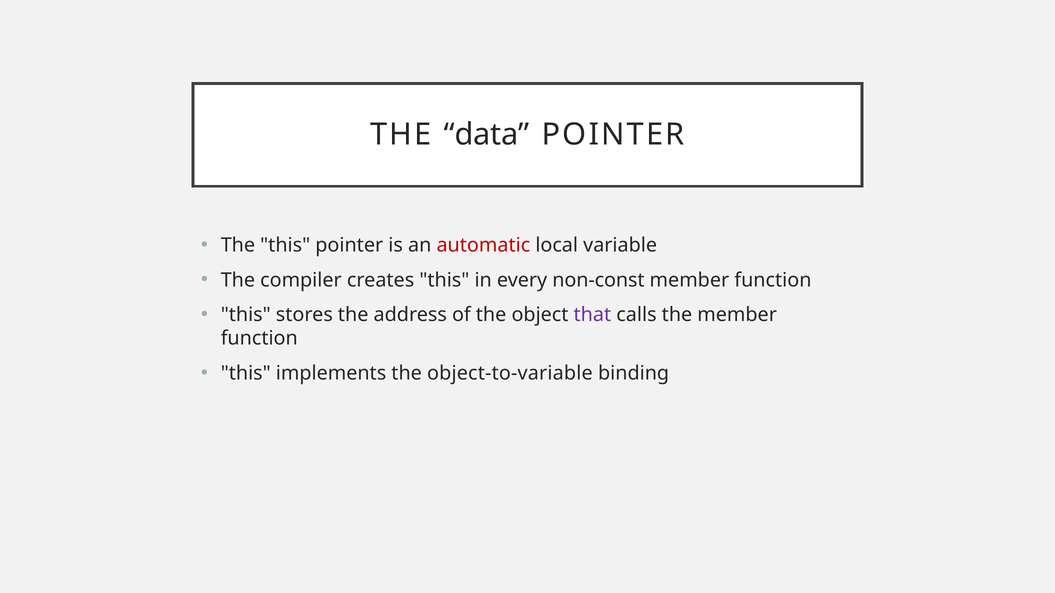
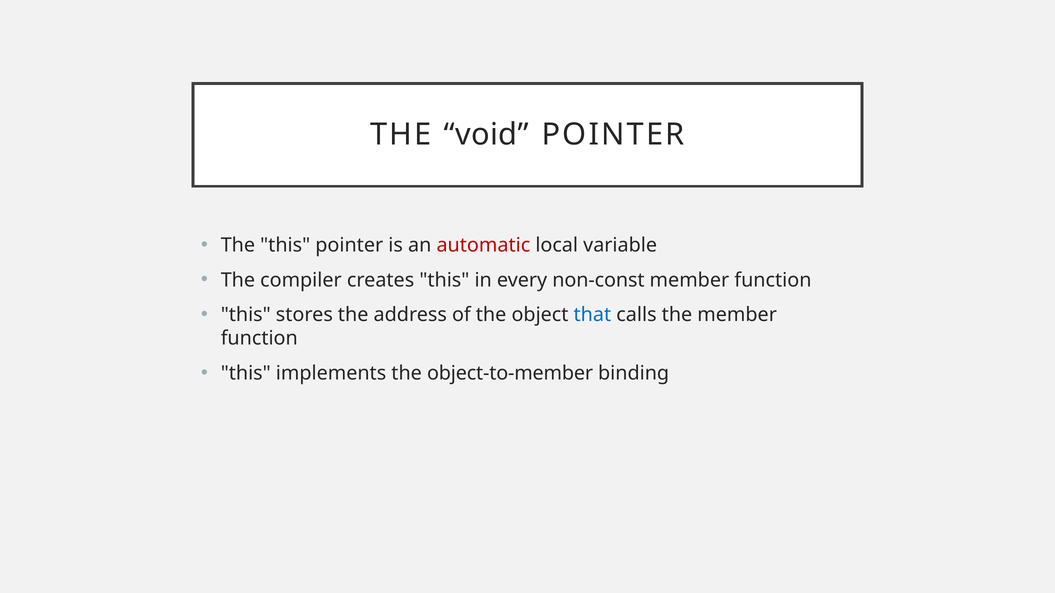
data: data -> void
that colour: purple -> blue
object-to-variable: object-to-variable -> object-to-member
